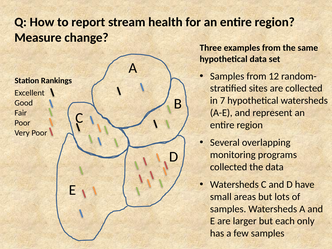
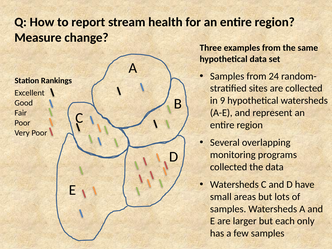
12: 12 -> 24
7: 7 -> 9
